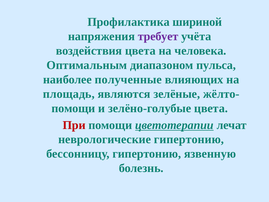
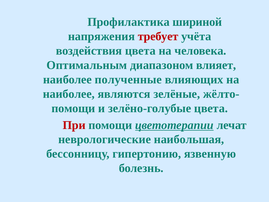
требует colour: purple -> red
пульса: пульса -> влияет
площадь at (69, 94): площадь -> наиболее
неврологические гипертонию: гипертонию -> наибольшая
